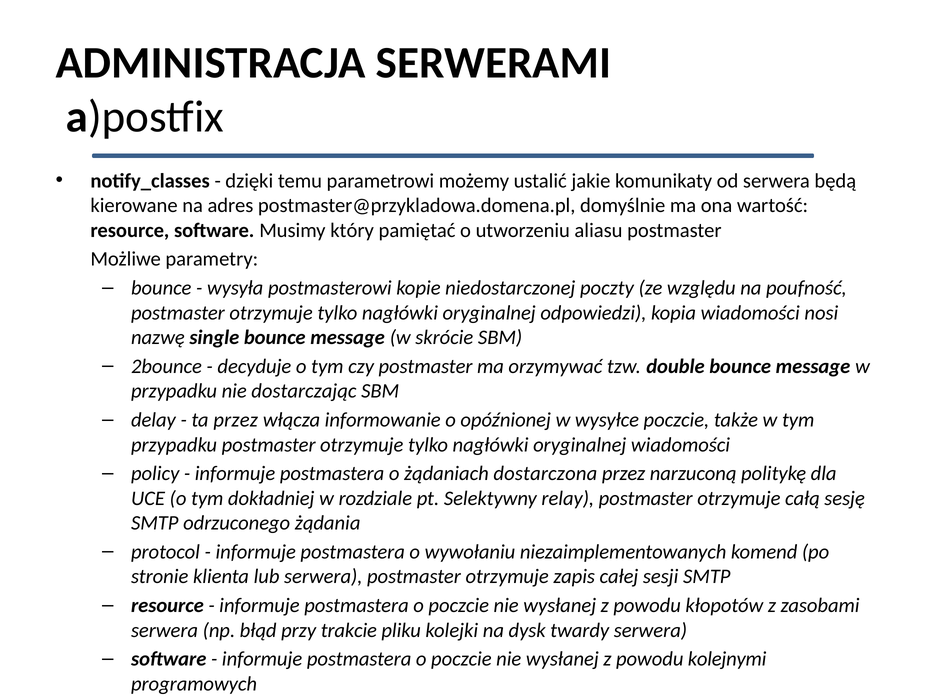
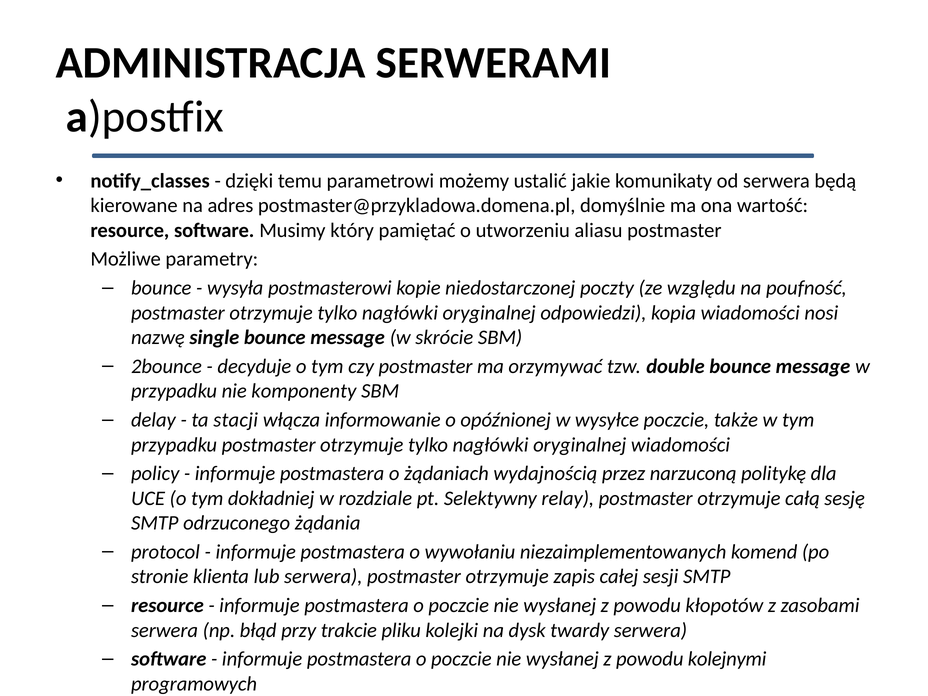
dostarczając: dostarczając -> komponenty
ta przez: przez -> stacji
dostarczona: dostarczona -> wydajnością
